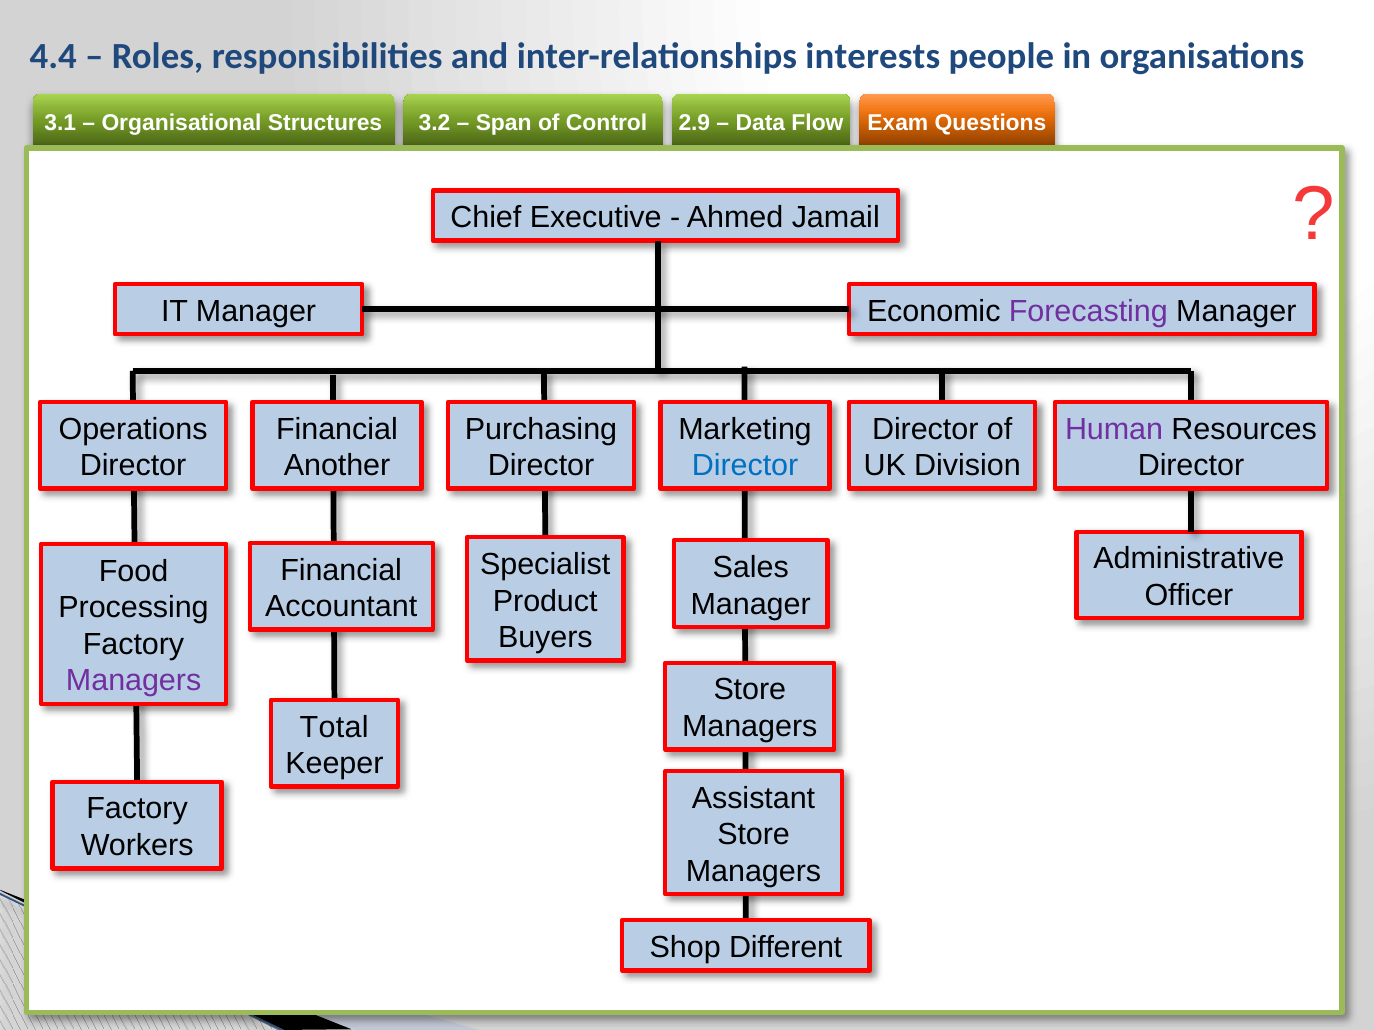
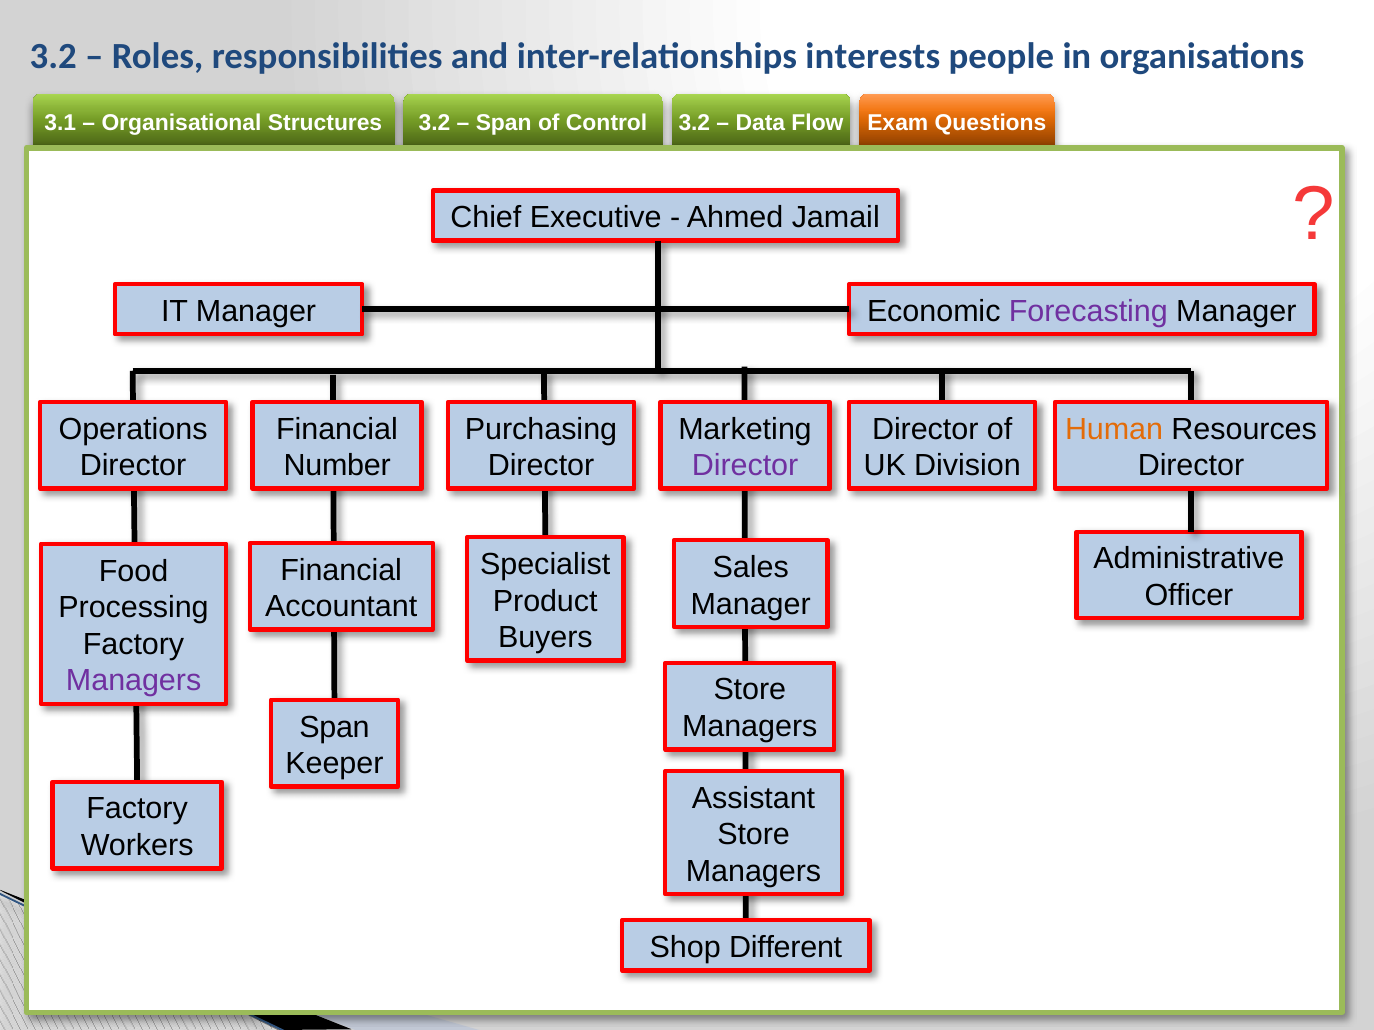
4.4 at (53, 56): 4.4 -> 3.2
2.9 at (694, 123): 2.9 -> 3.2
Human colour: purple -> orange
Another: Another -> Number
Director at (745, 466) colour: blue -> purple
Total at (334, 727): Total -> Span
